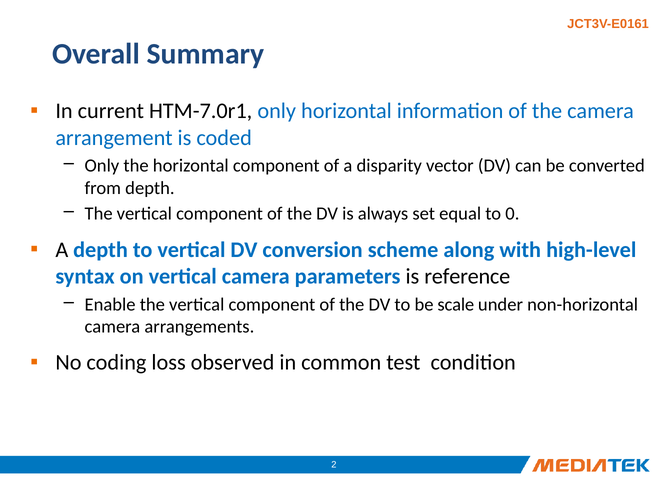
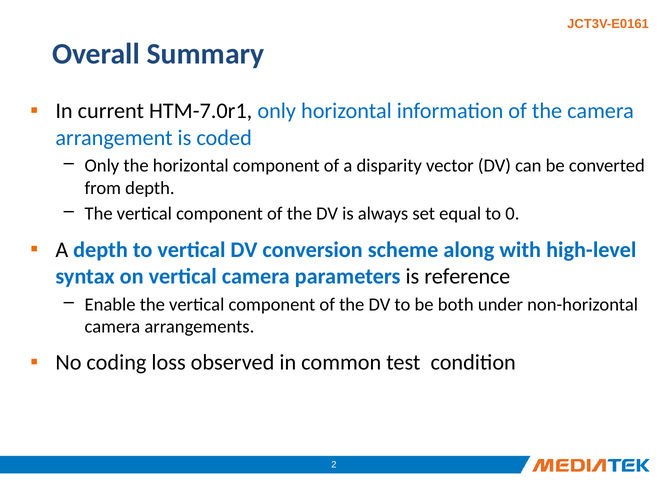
scale: scale -> both
